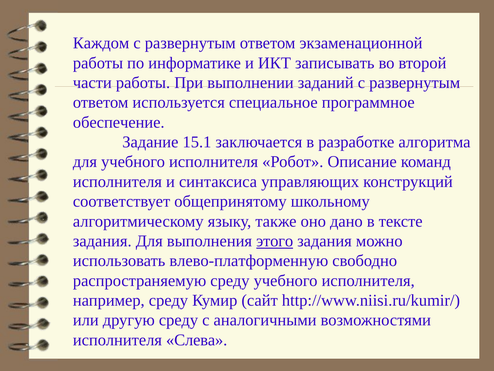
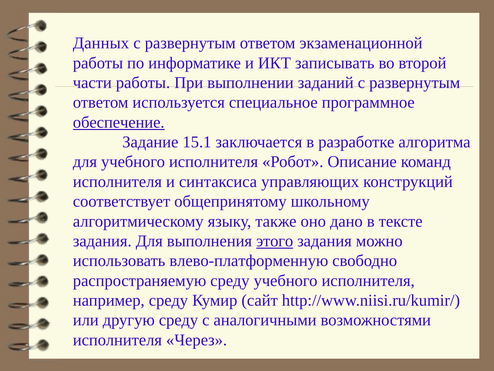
Каждом: Каждом -> Данных
обеспечение underline: none -> present
Слева: Слева -> Через
